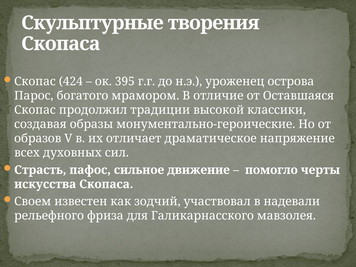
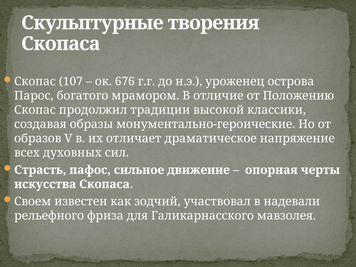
424: 424 -> 107
395: 395 -> 676
Оставшаяся: Оставшаяся -> Положению
помогло: помогло -> опорная
